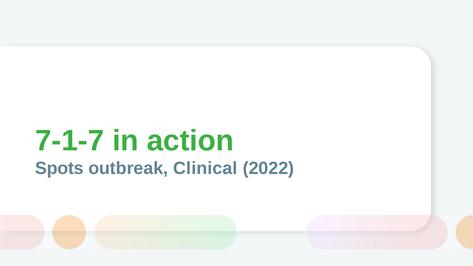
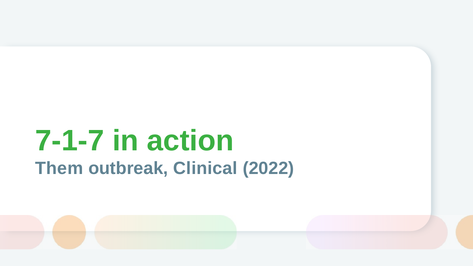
Spots: Spots -> Them
